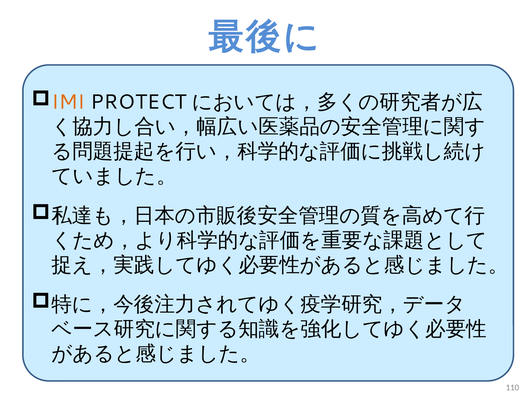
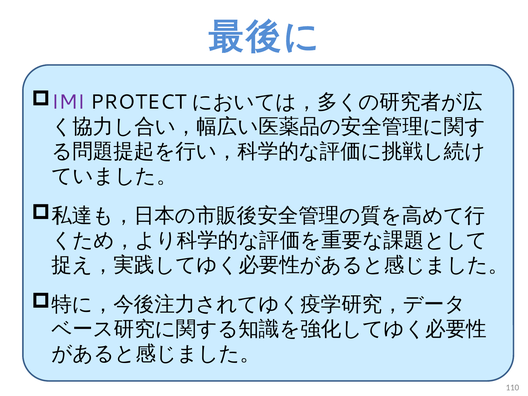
IMI colour: orange -> purple
